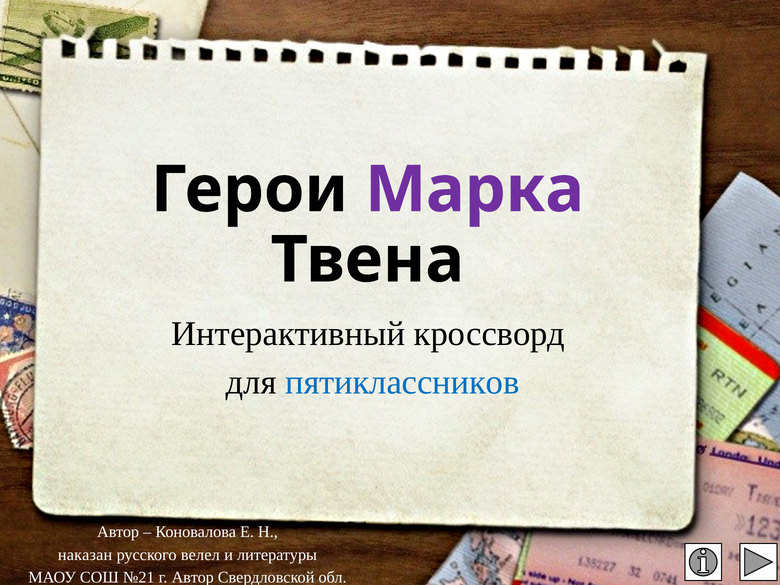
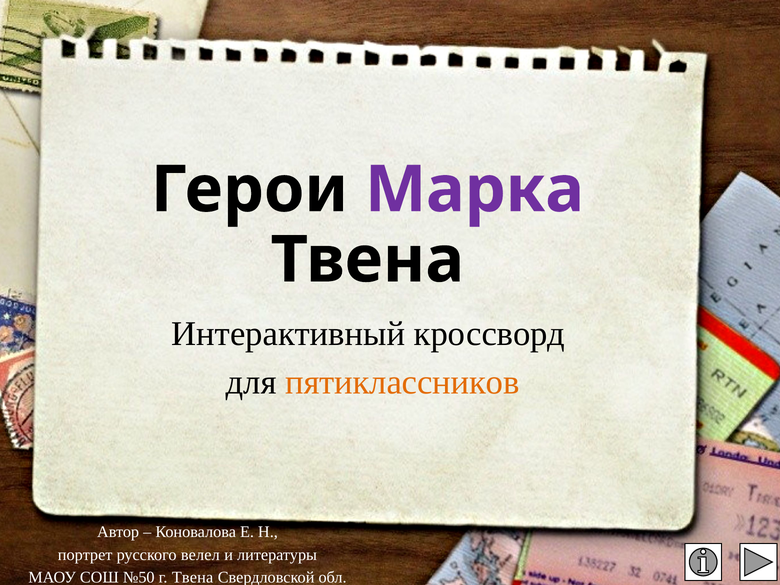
пятиклассников colour: blue -> orange
наказан: наказан -> портрет
№21: №21 -> №50
г Автор: Автор -> Твена
